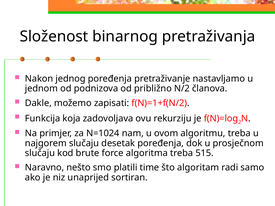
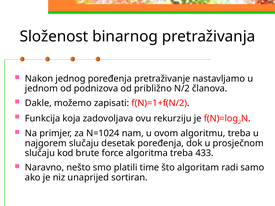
515: 515 -> 433
